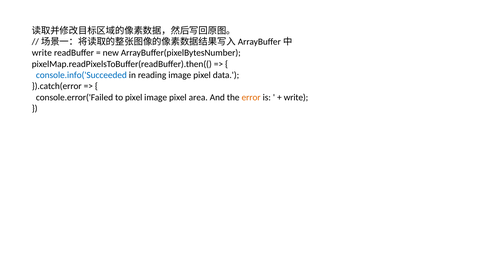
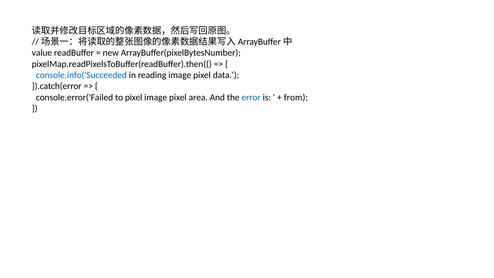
write at (42, 53): write -> value
error colour: orange -> blue
write at (296, 97): write -> from
